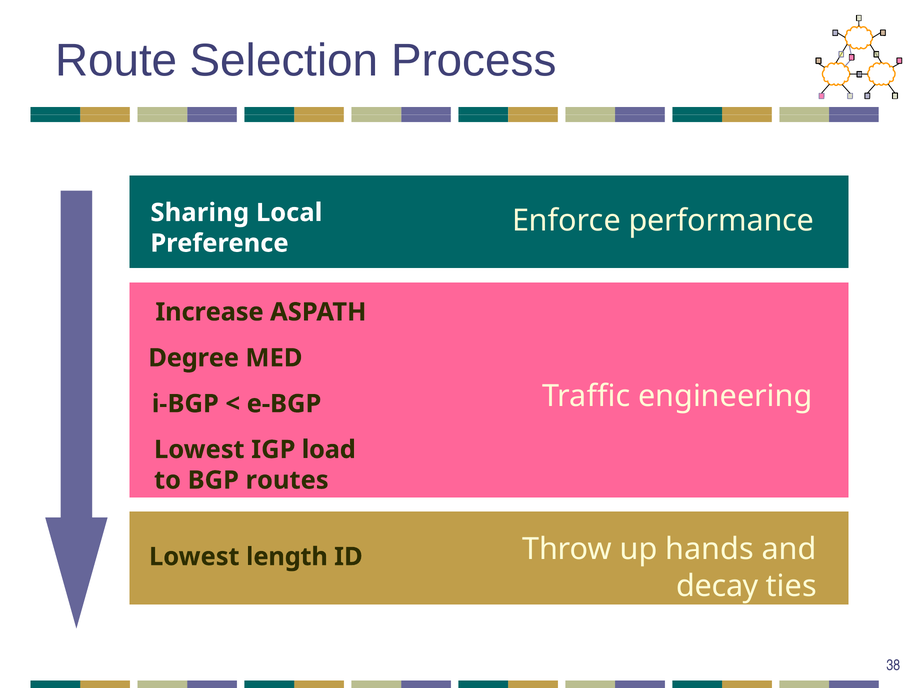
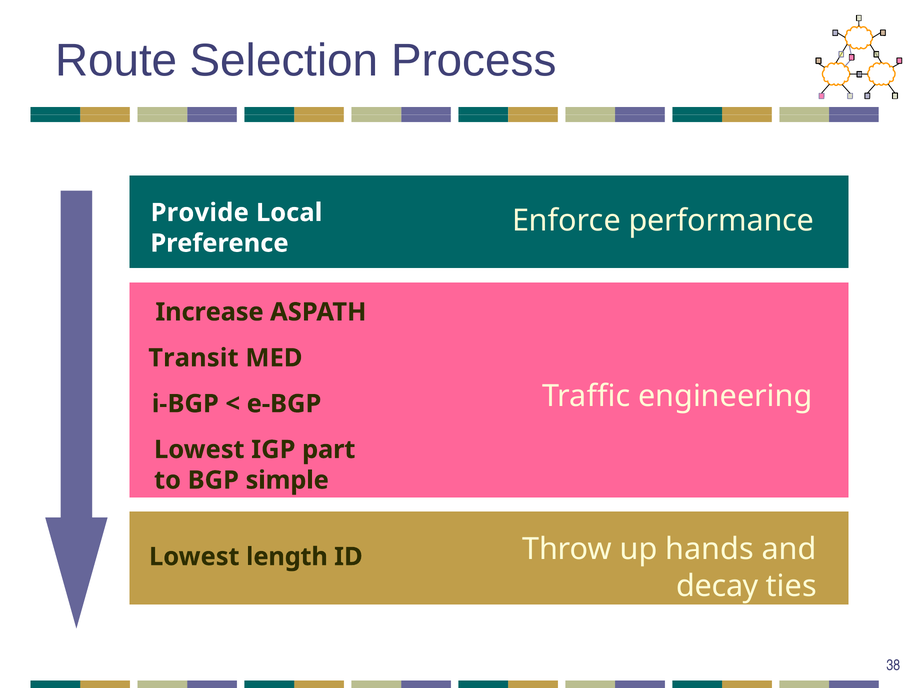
Sharing: Sharing -> Provide
Degree: Degree -> Transit
load: load -> part
routes: routes -> simple
